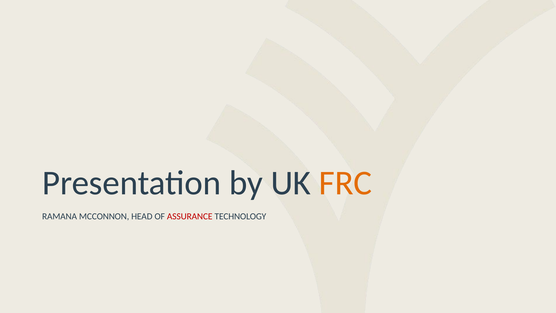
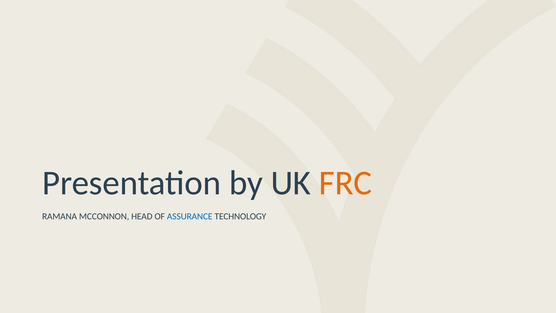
ASSURANCE colour: red -> blue
